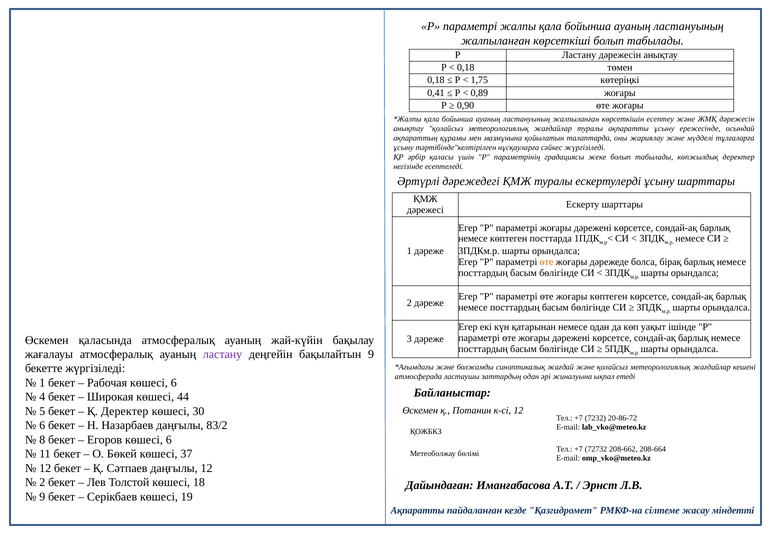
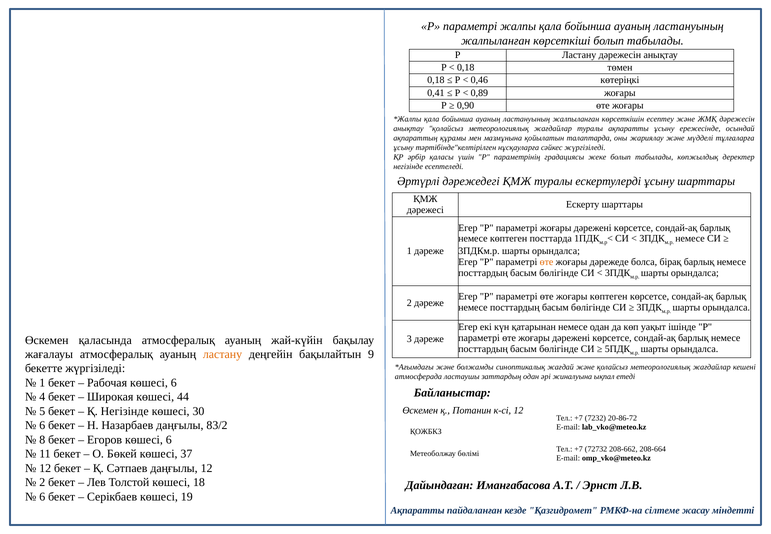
1,75: 1,75 -> 0,46
ластану at (223, 354) colour: purple -> orange
Қ Деректер: Деректер -> Негізінде
9 at (42, 497): 9 -> 6
